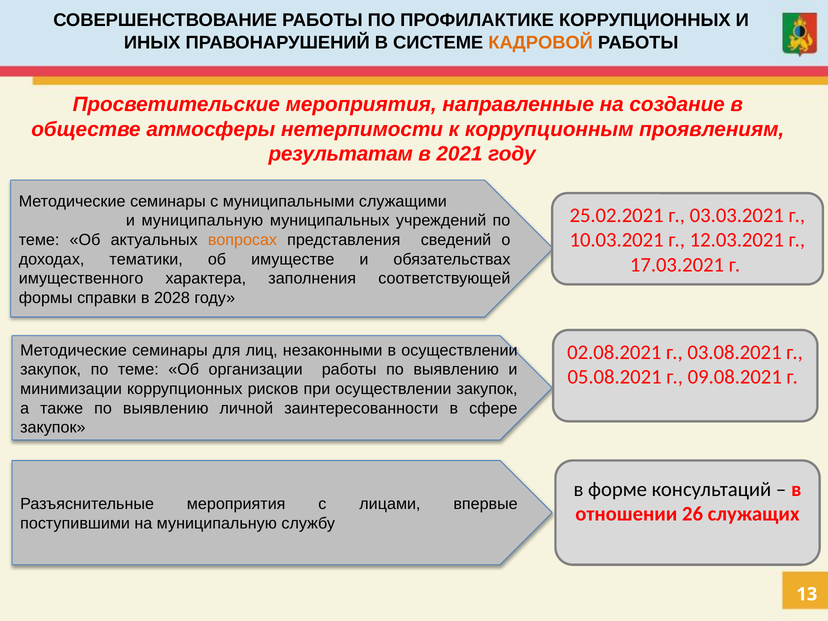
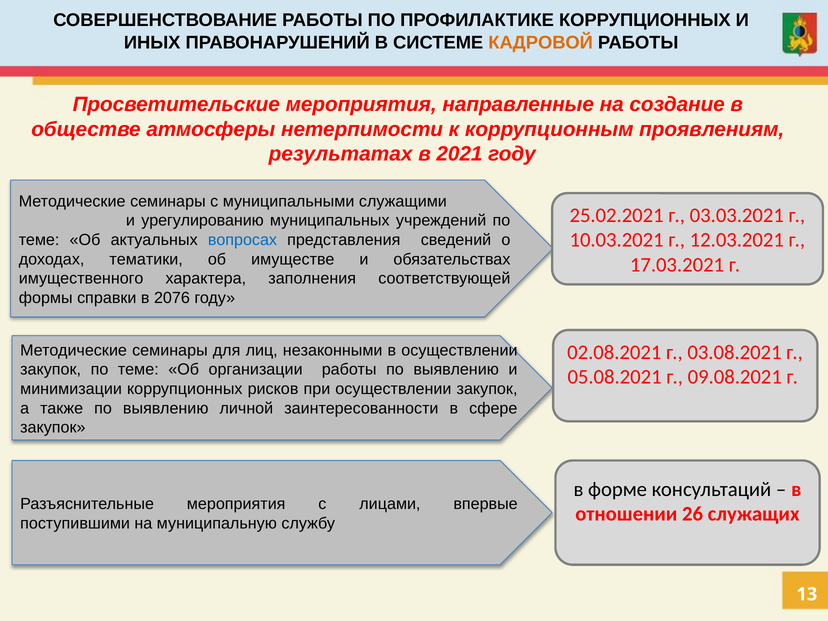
результатам: результатам -> результатах
и муниципальную: муниципальную -> урегулированию
вопросах colour: orange -> blue
2028: 2028 -> 2076
